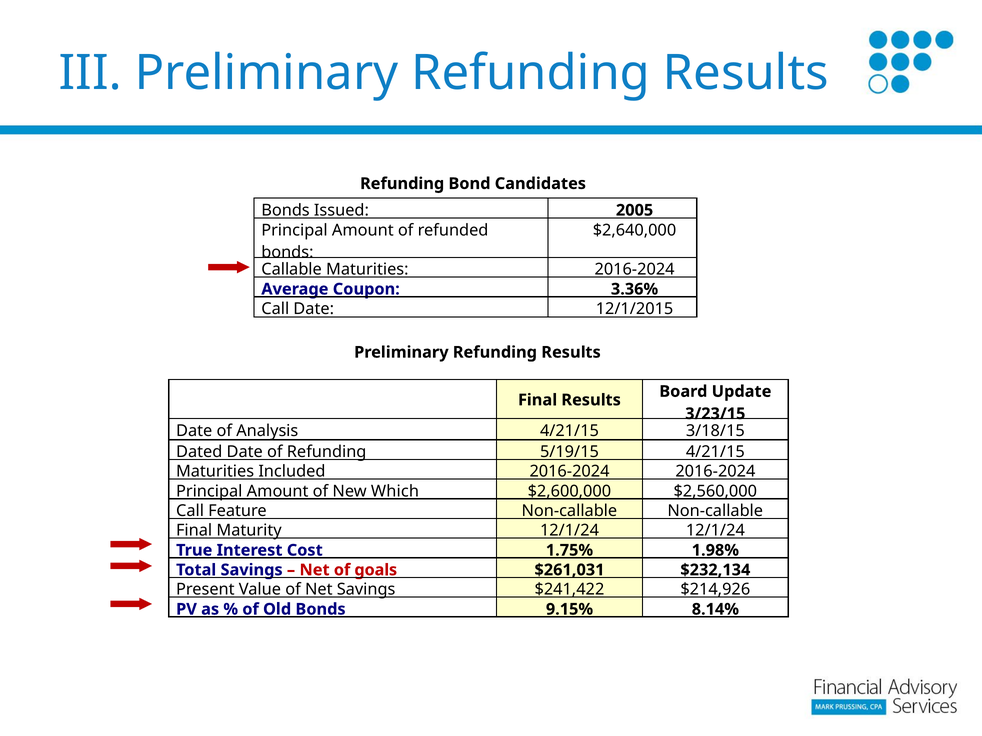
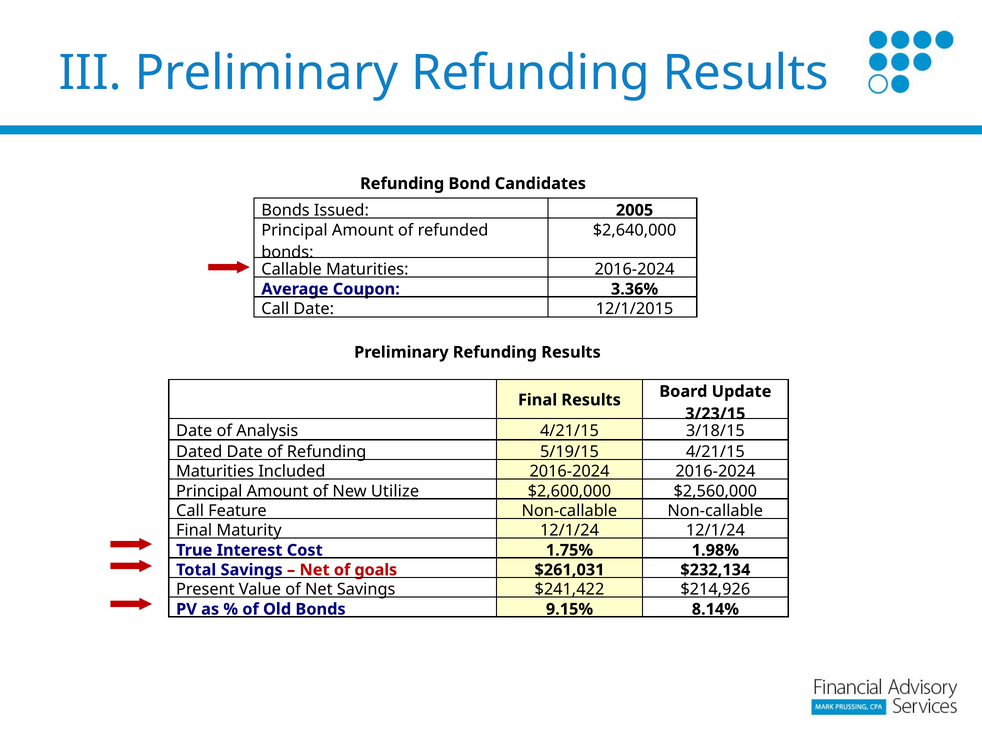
Which: Which -> Utilize
